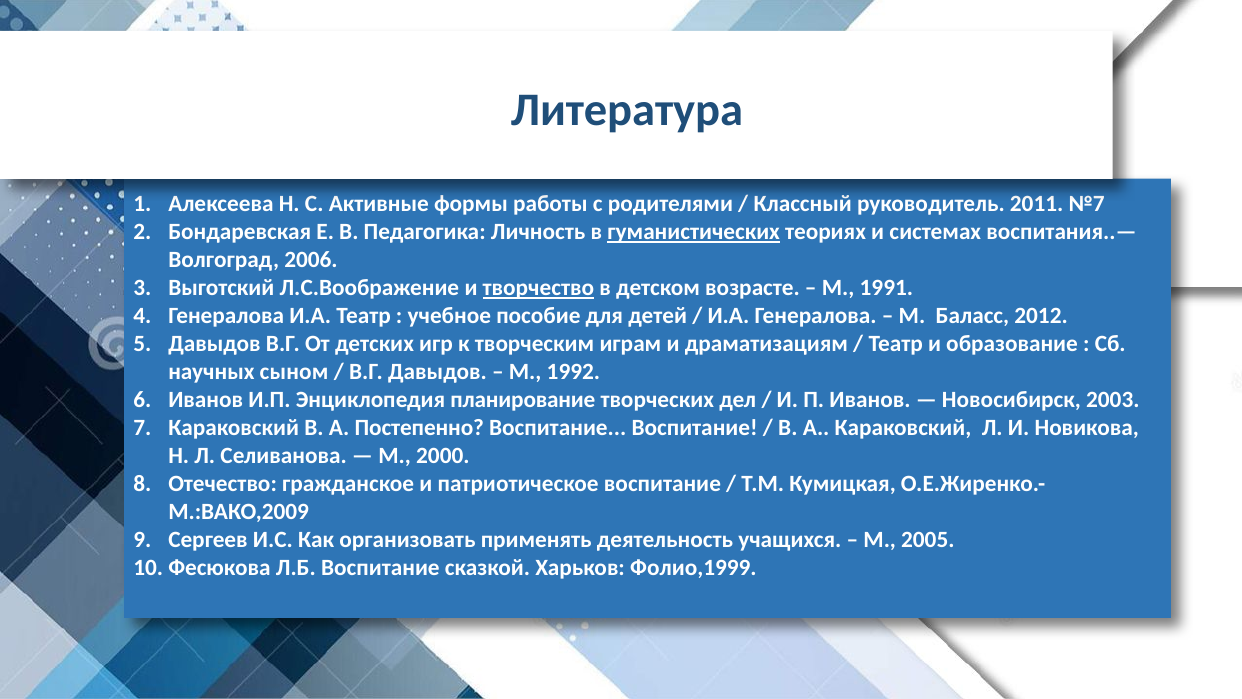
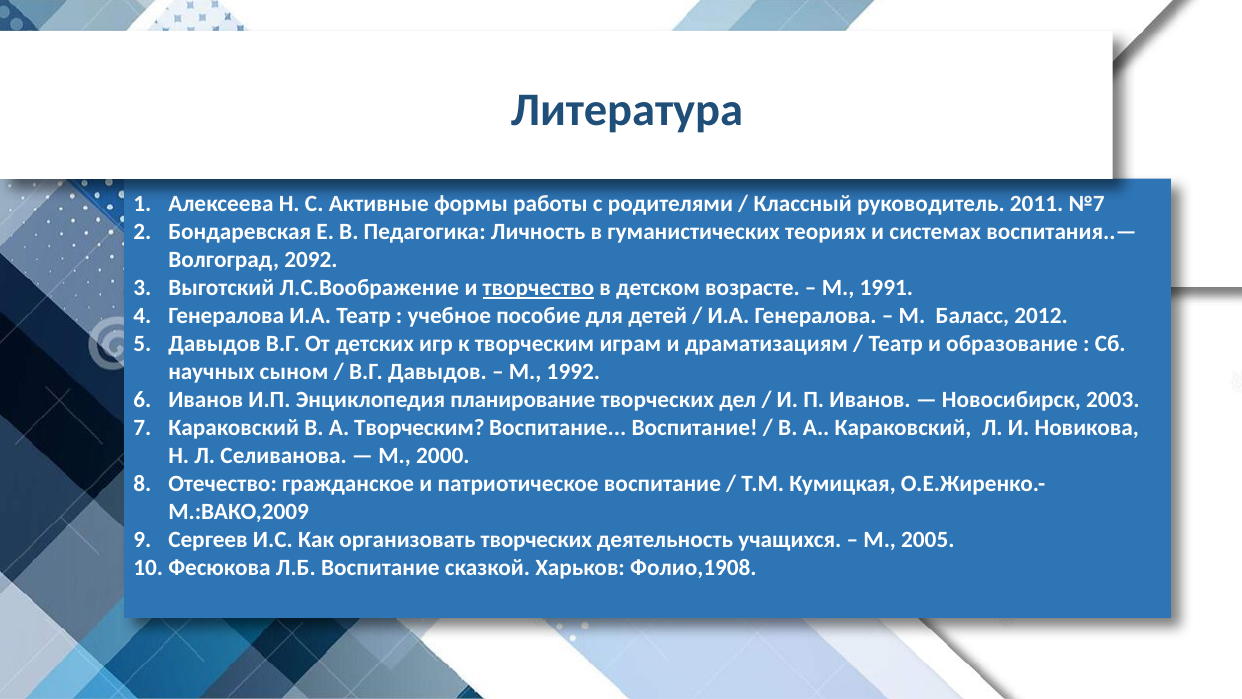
гуманистических underline: present -> none
2006: 2006 -> 2092
А Постепенно: Постепенно -> Творческим
организовать применять: применять -> творческих
Фолио,1999: Фолио,1999 -> Фолио,1908
